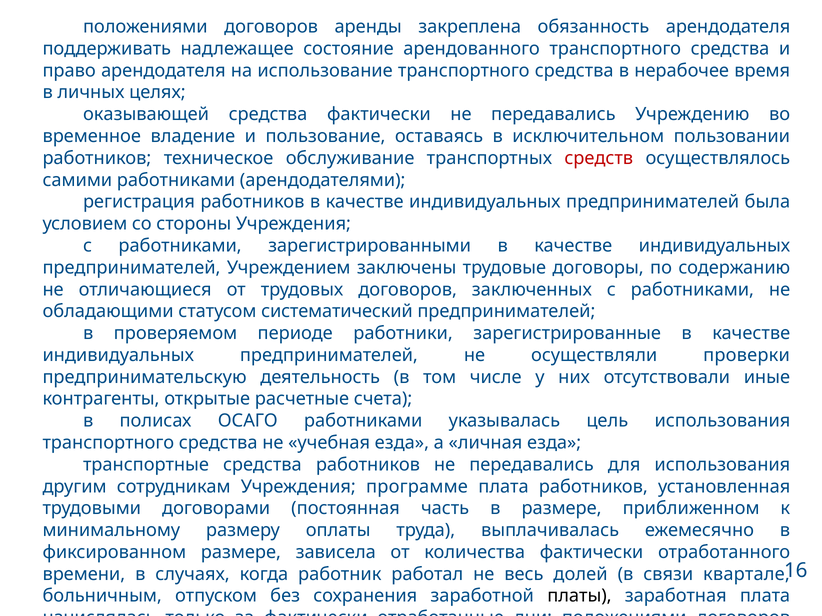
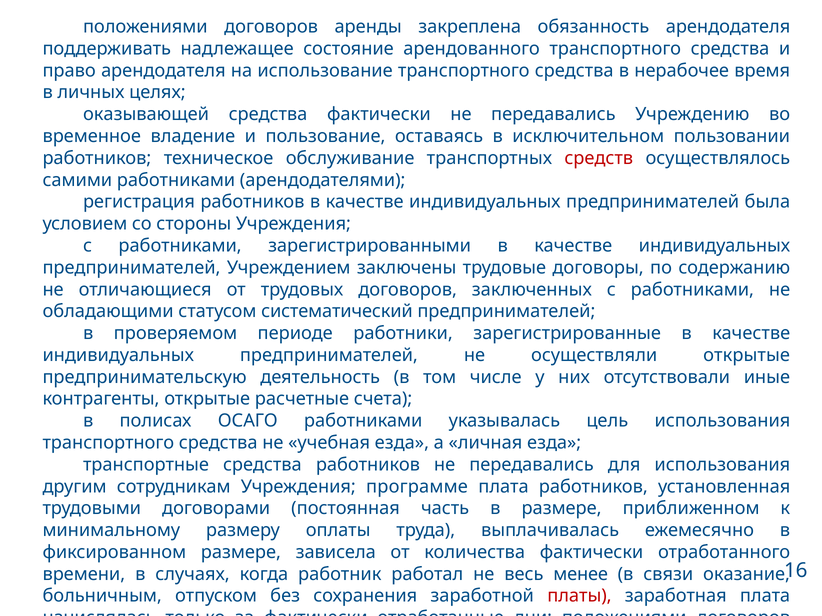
осуществляли проверки: проверки -> открытые
долей: долей -> менее
квартале: квартале -> оказание
платы at (579, 596) colour: black -> red
